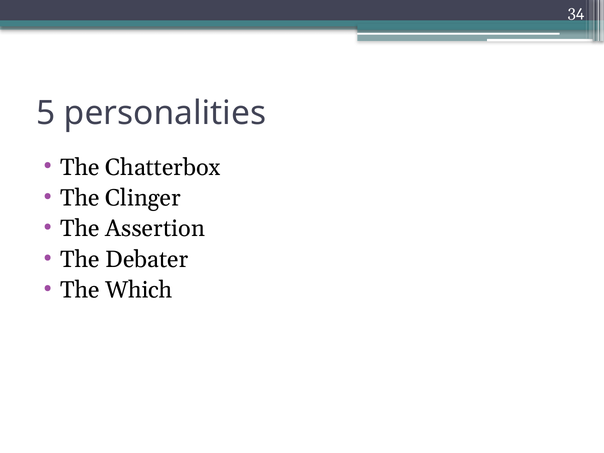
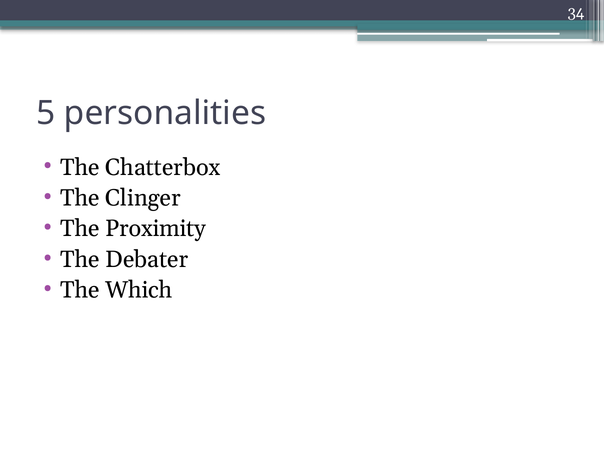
Assertion: Assertion -> Proximity
